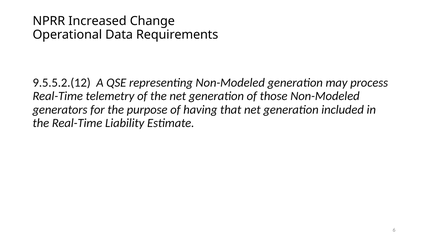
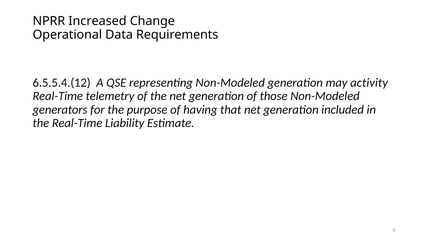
9.5.5.2.(12: 9.5.5.2.(12 -> 6.5.5.4.(12
process: process -> activity
